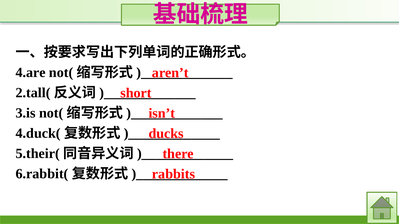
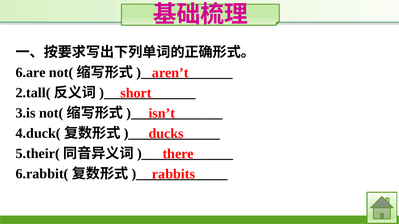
4.are: 4.are -> 6.are
